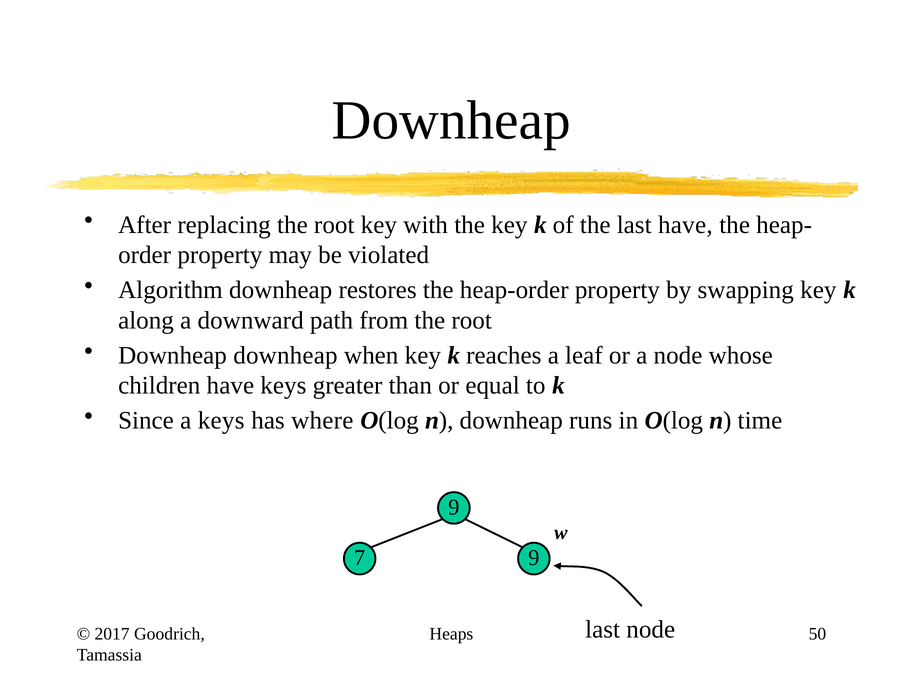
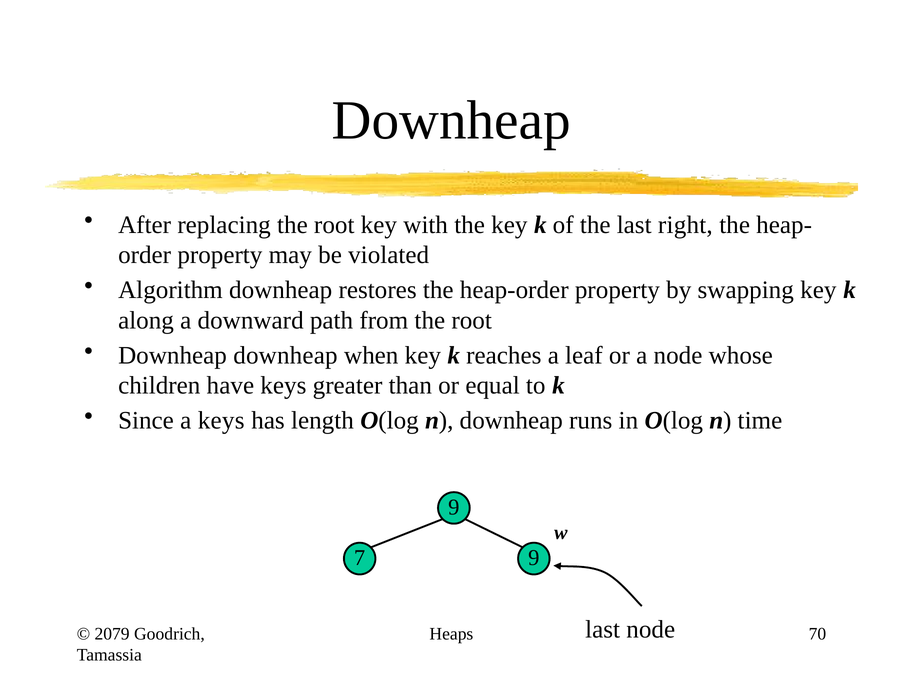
last have: have -> right
where: where -> length
2017: 2017 -> 2079
50: 50 -> 70
